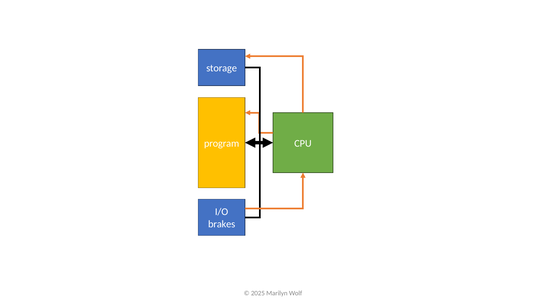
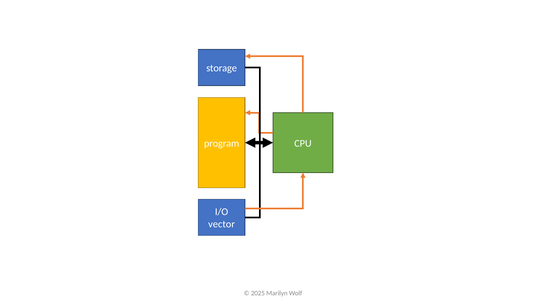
brakes: brakes -> vector
